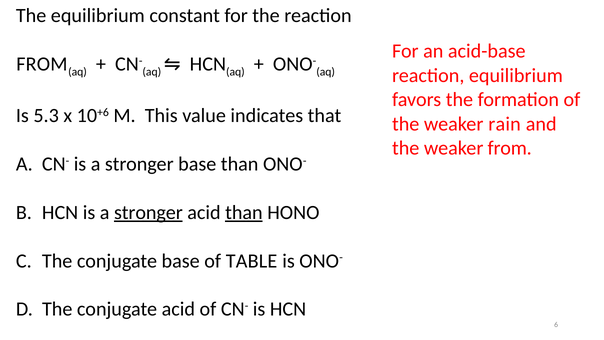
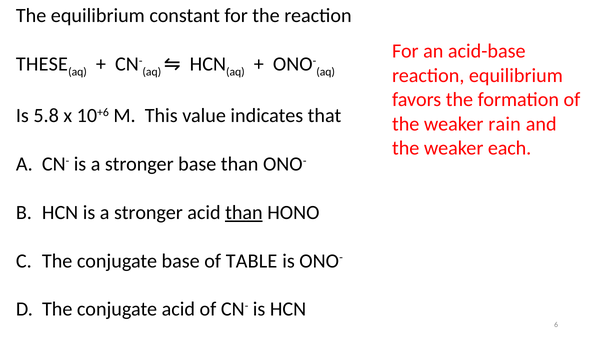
FROM at (42, 64): FROM -> THESE
5.3: 5.3 -> 5.8
weaker from: from -> each
stronger at (148, 212) underline: present -> none
